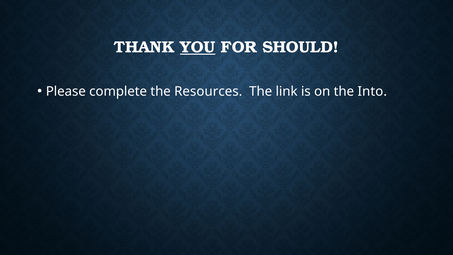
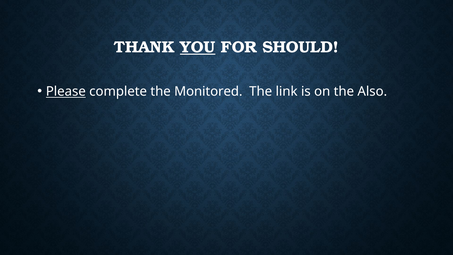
Please underline: none -> present
Resources: Resources -> Monitored
Into: Into -> Also
